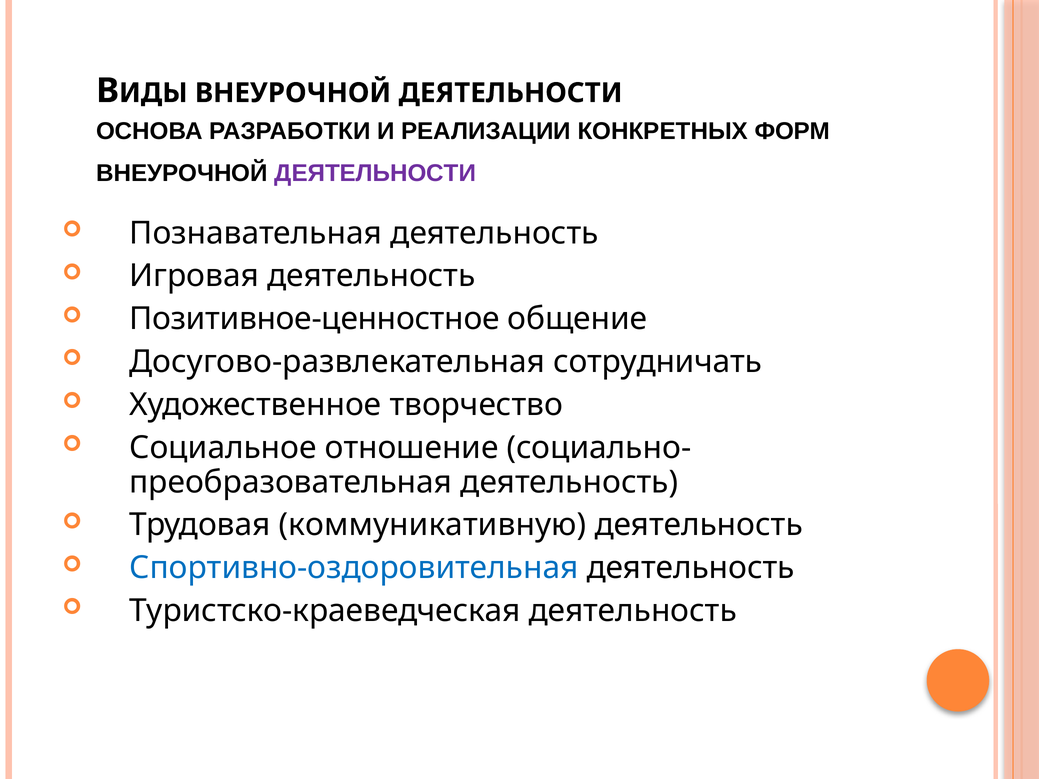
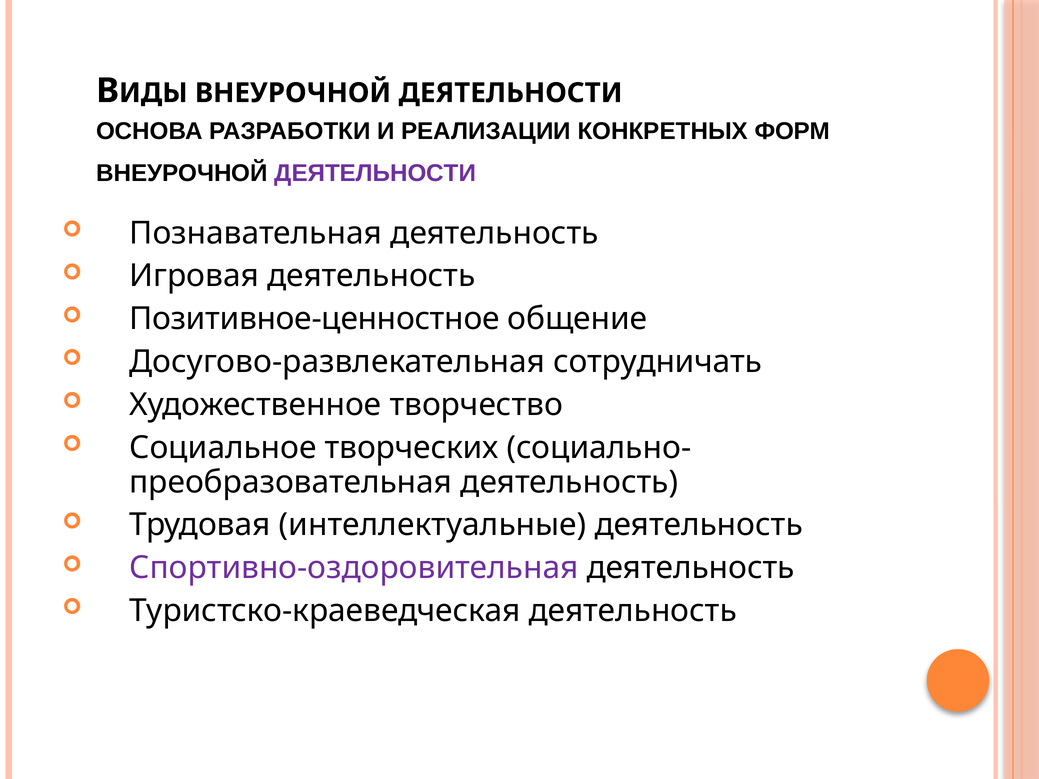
отношение: отношение -> творческих
коммуникативную: коммуникативную -> интеллектуальные
Спортивно-оздоровительная colour: blue -> purple
